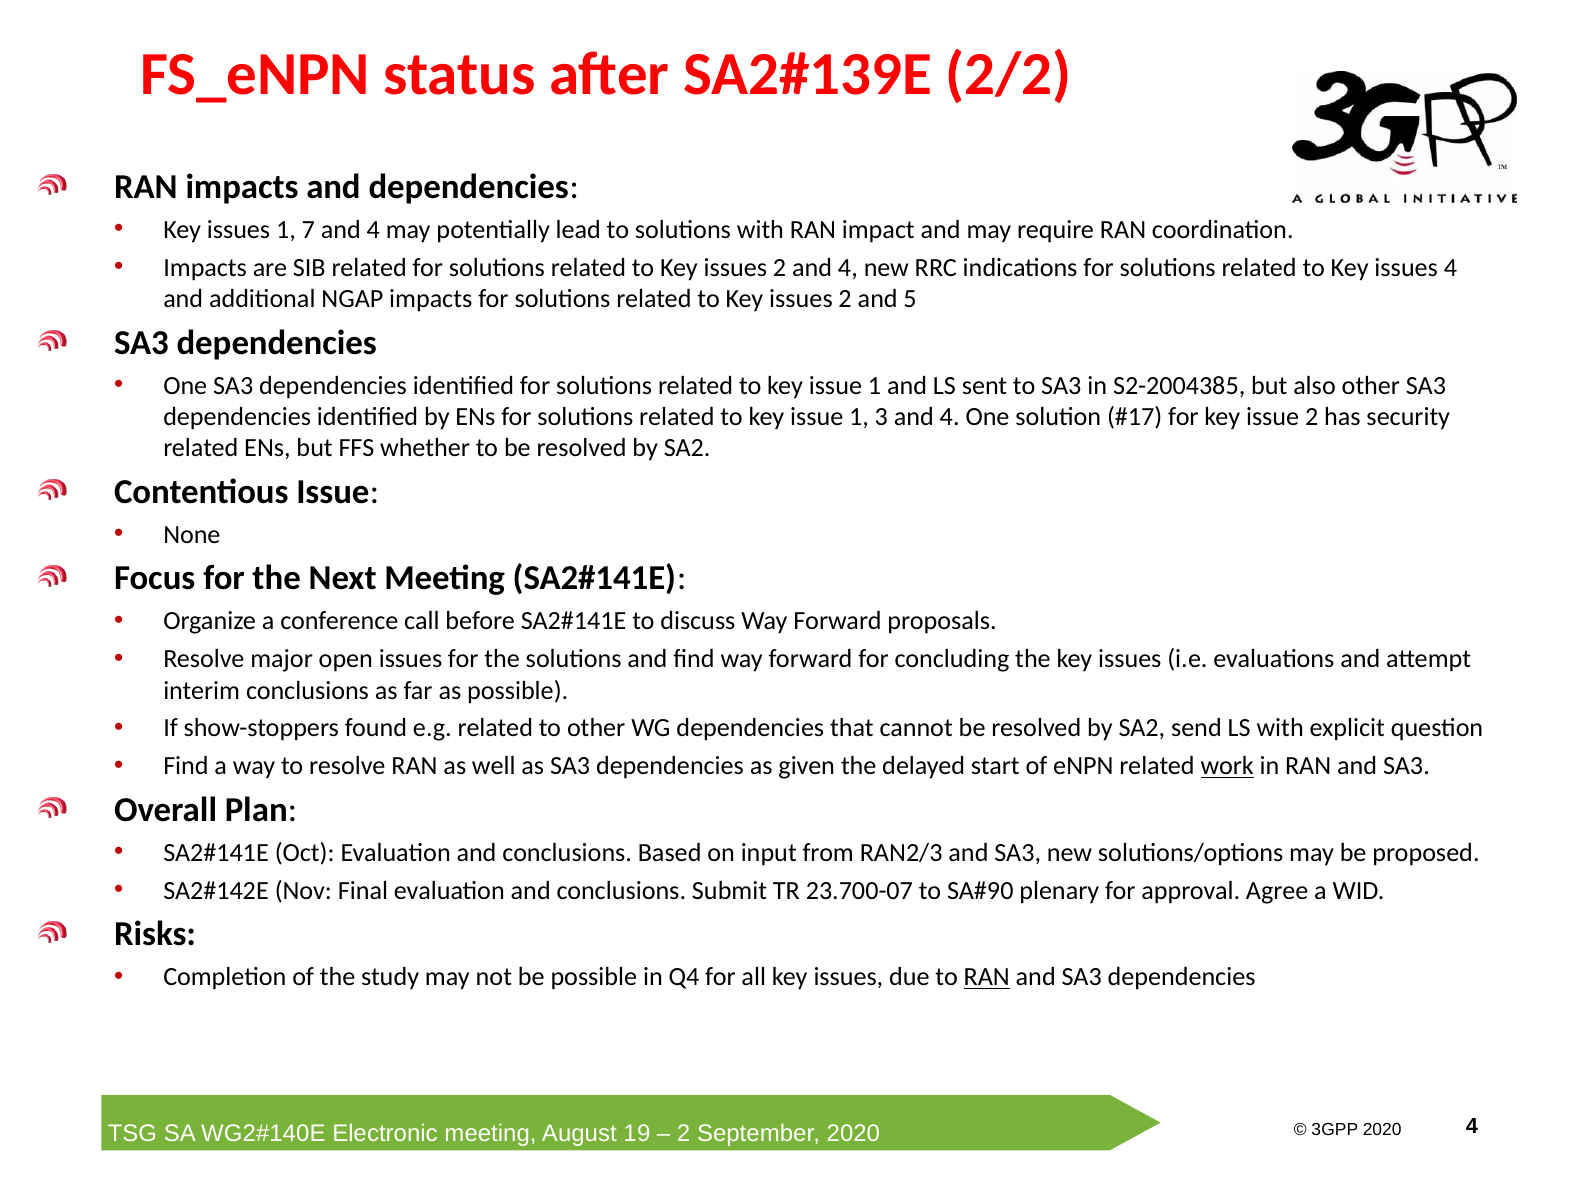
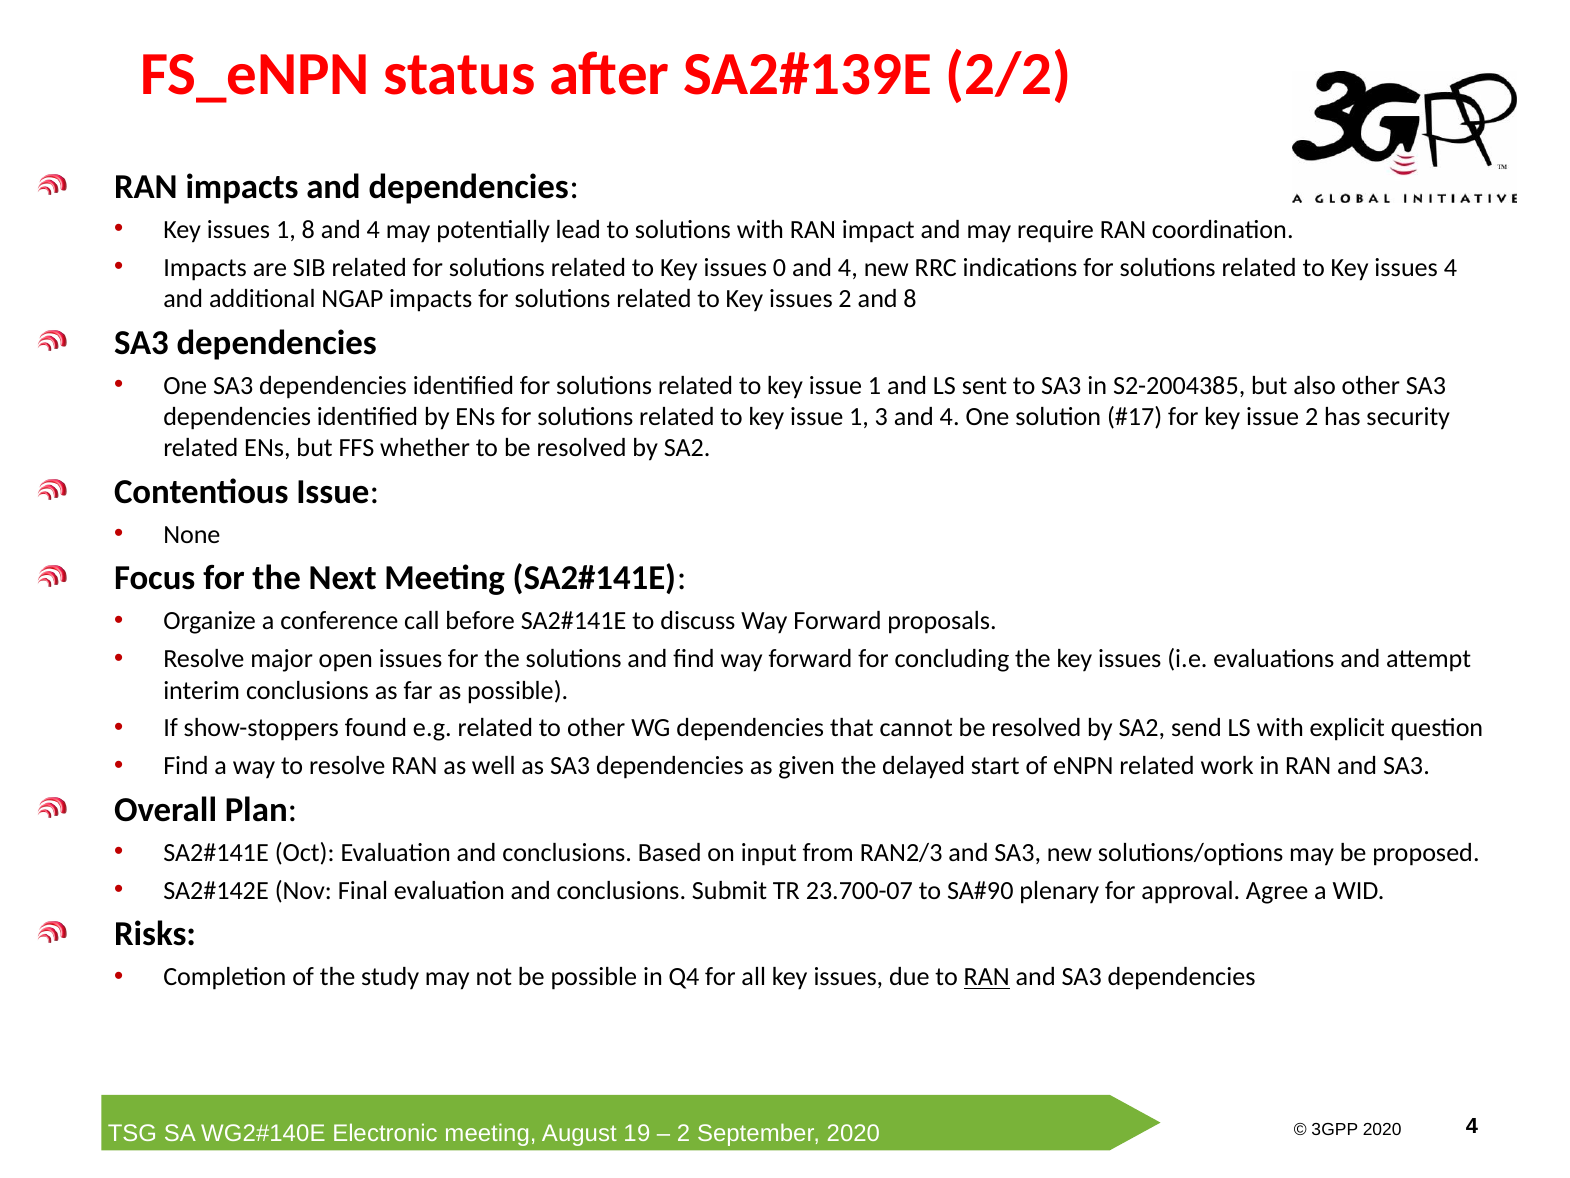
1 7: 7 -> 8
2 at (780, 267): 2 -> 0
and 5: 5 -> 8
work underline: present -> none
